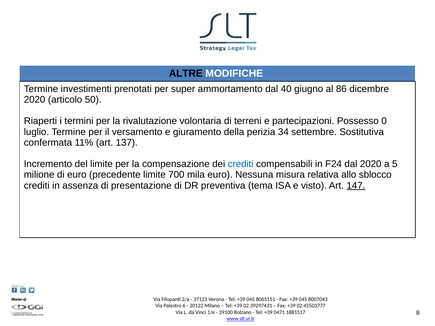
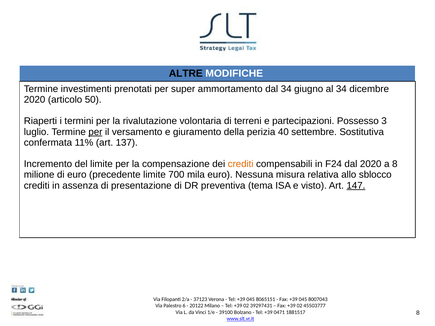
dal 40: 40 -> 34
al 86: 86 -> 34
0: 0 -> 3
per at (95, 132) underline: none -> present
34: 34 -> 40
crediti at (241, 164) colour: blue -> orange
a 5: 5 -> 8
